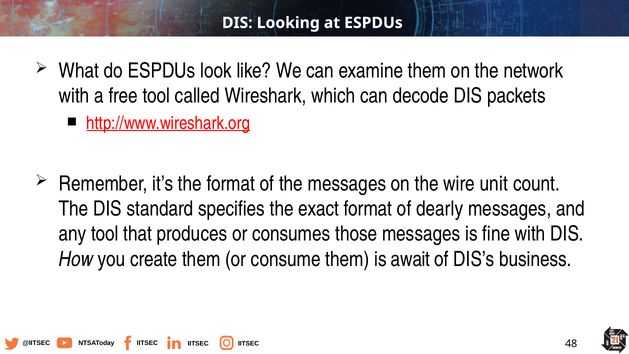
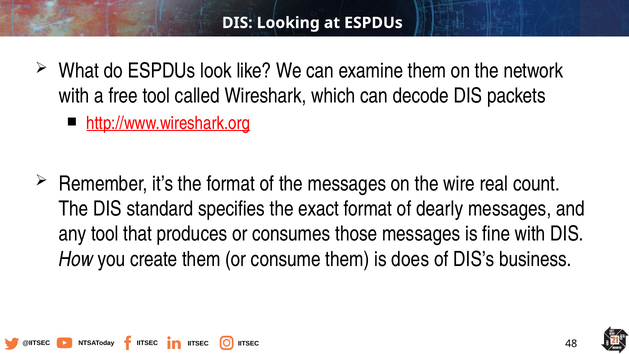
unit: unit -> real
await: await -> does
